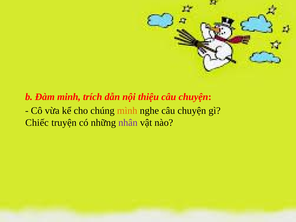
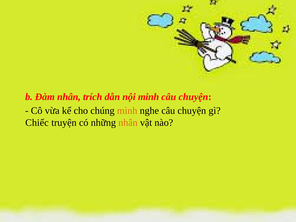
Đàm minh: minh -> nhân
thiệu: thiệu -> minh
nhân at (128, 123) colour: purple -> orange
